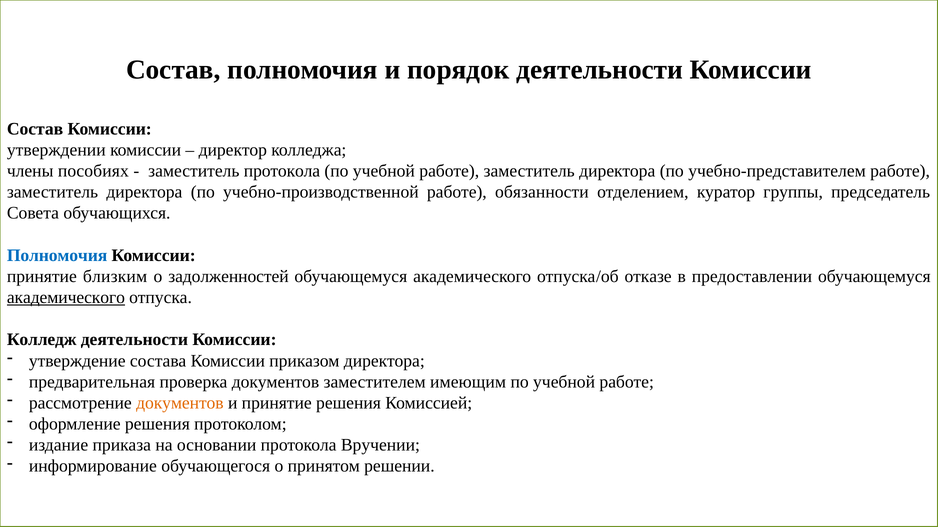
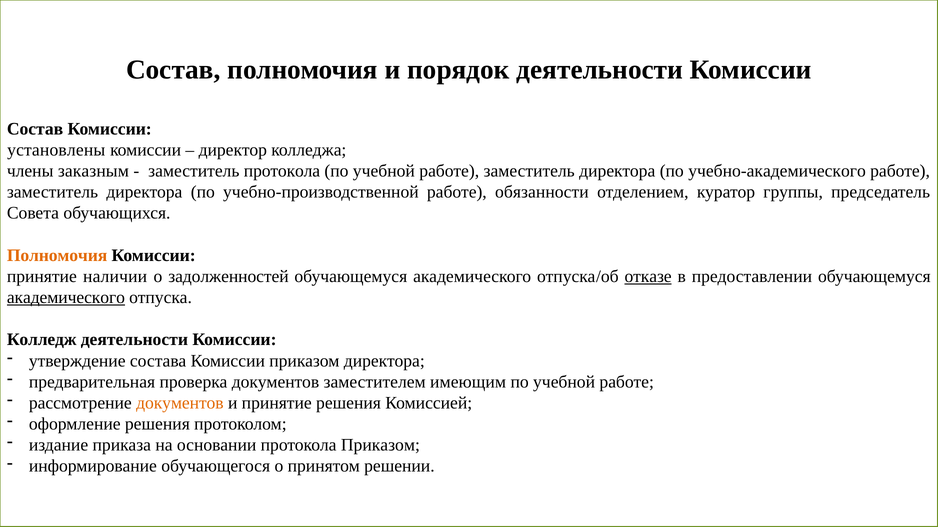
утверждении: утверждении -> установлены
пособиях: пособиях -> заказным
учебно-представителем: учебно-представителем -> учебно-академического
Полномочия at (57, 256) colour: blue -> orange
близким: близким -> наличии
отказе underline: none -> present
протокола Вручении: Вручении -> Приказом
